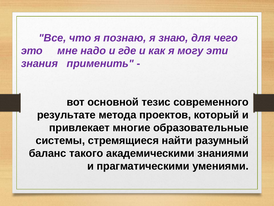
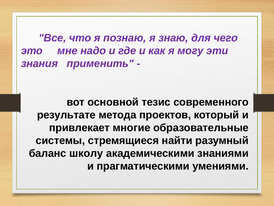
такого: такого -> школу
